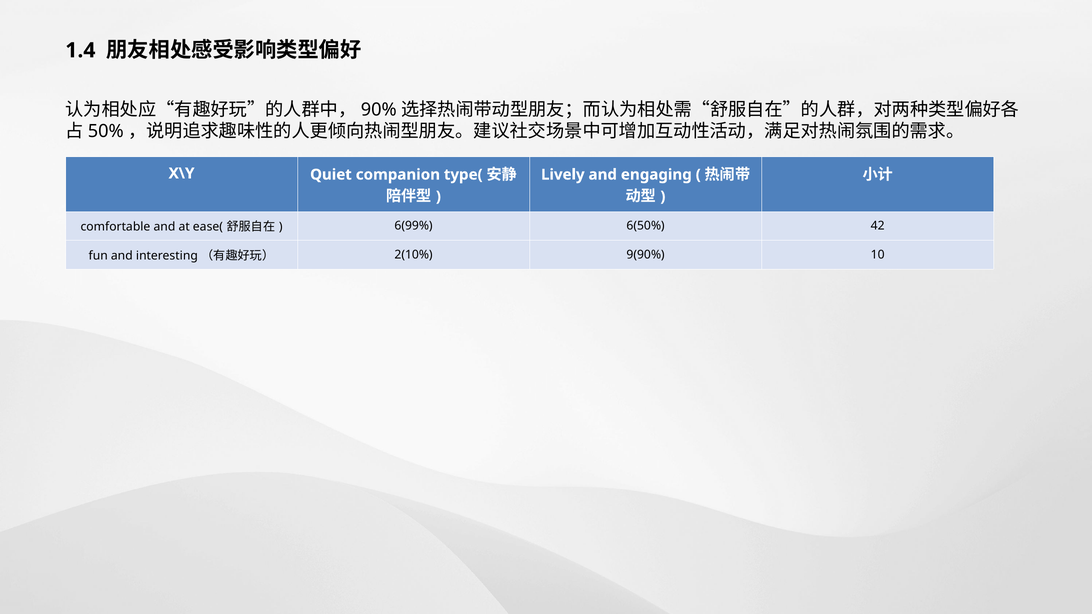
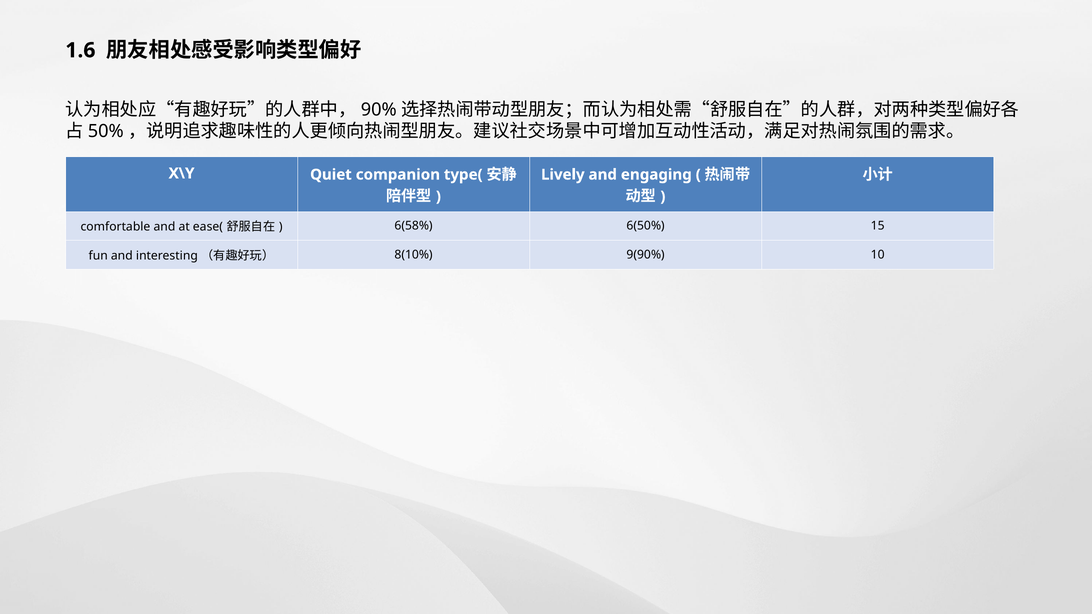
1.4: 1.4 -> 1.6
6(99%: 6(99% -> 6(58%
42: 42 -> 15
2(10%: 2(10% -> 8(10%
